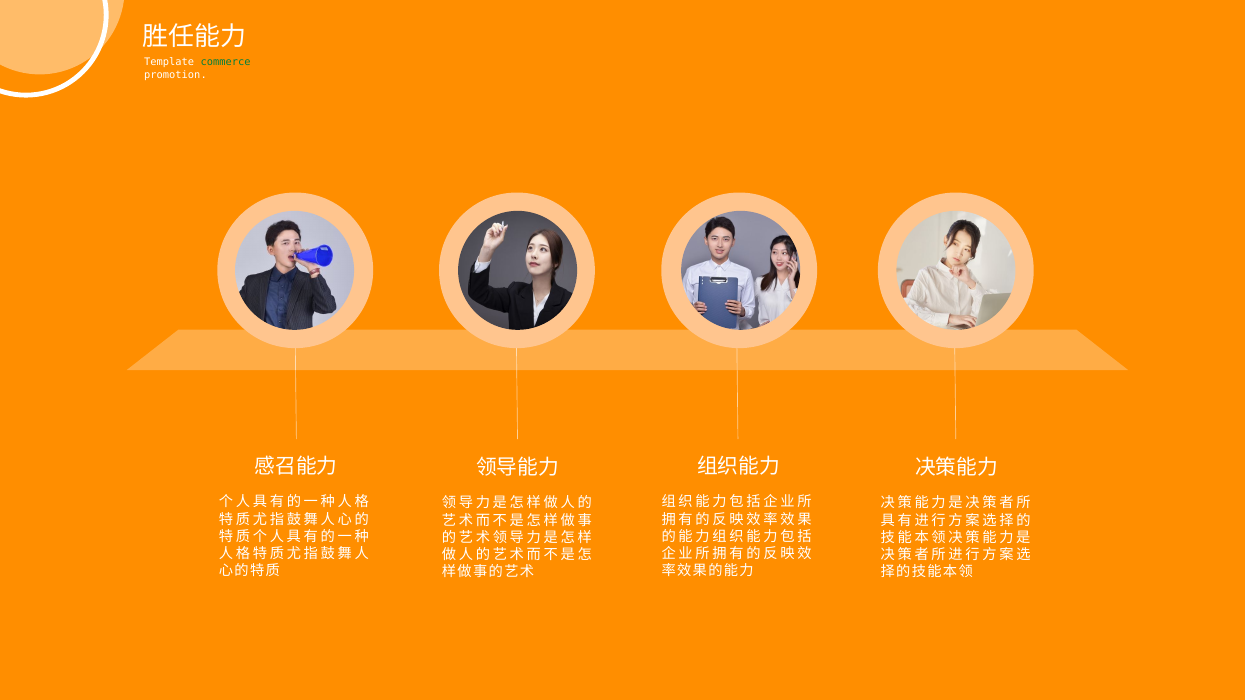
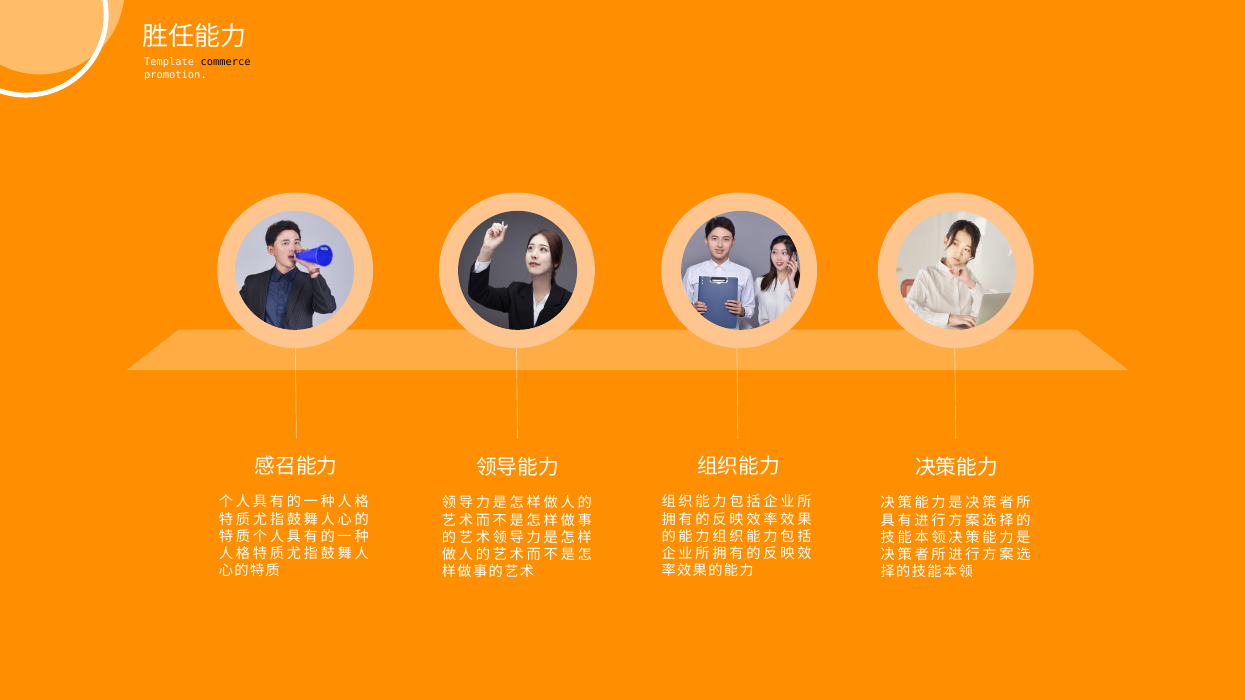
commerce colour: green -> black
